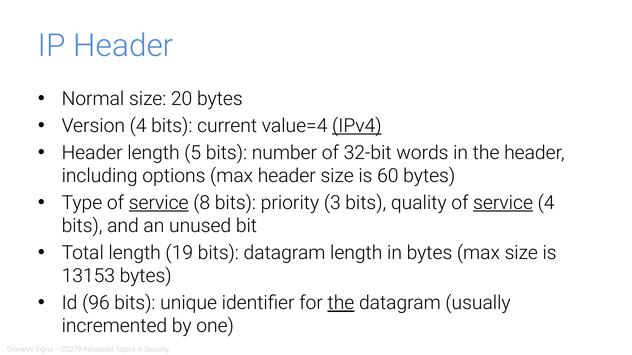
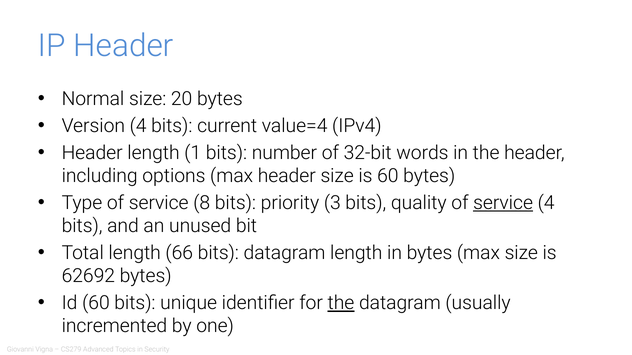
IPv4 underline: present -> none
5: 5 -> 1
service at (159, 203) underline: present -> none
19: 19 -> 66
13153: 13153 -> 62692
Id 96: 96 -> 60
